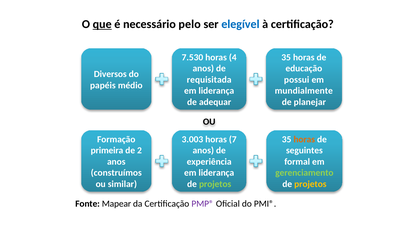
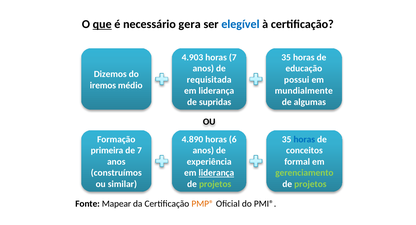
pelo: pelo -> gera
7.530: 7.530 -> 4.903
horas 4: 4 -> 7
Diversos: Diversos -> Dizemos
papéis: papéis -> iremos
adequar: adequar -> supridas
planejar: planejar -> algumas
3.003: 3.003 -> 4.890
7: 7 -> 6
horas at (304, 140) colour: orange -> blue
de 2: 2 -> 7
seguintes: seguintes -> conceitos
liderança at (216, 173) underline: none -> present
projetos at (310, 185) colour: yellow -> light green
PMP® colour: purple -> orange
